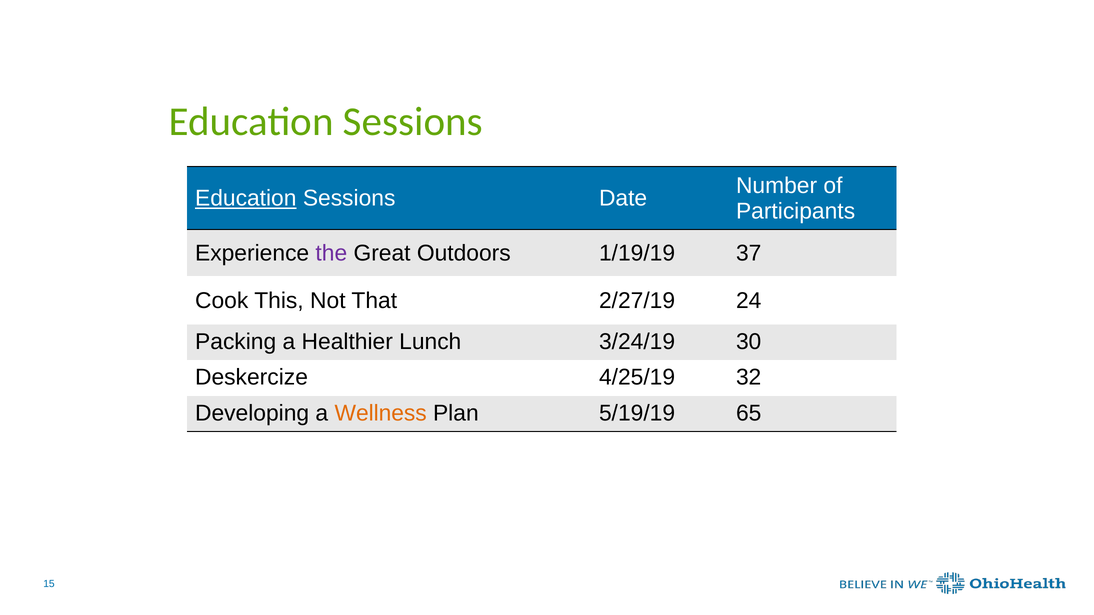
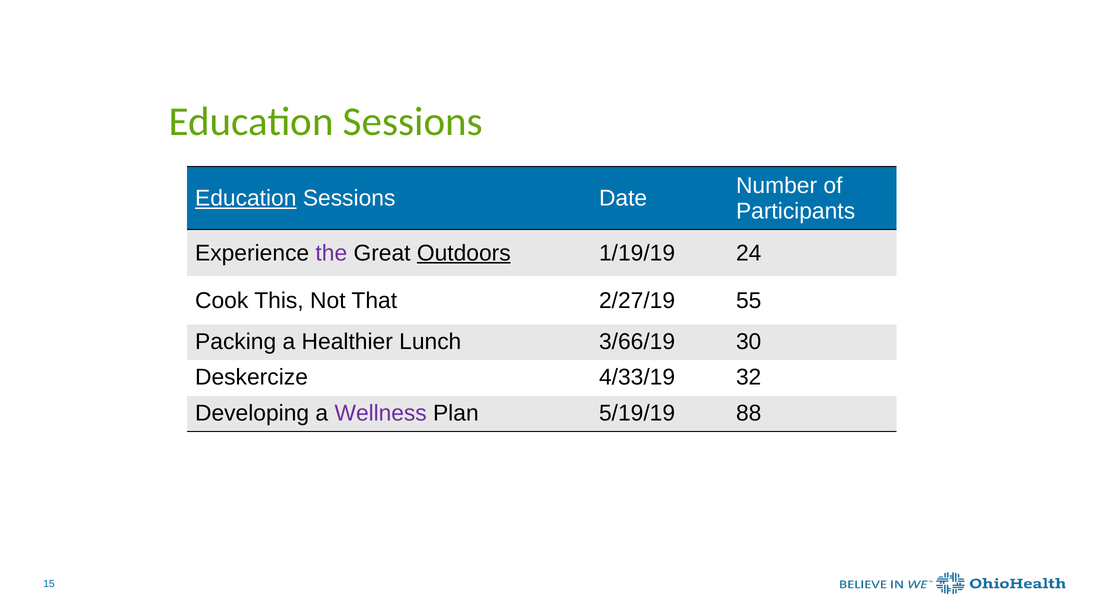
Outdoors underline: none -> present
37: 37 -> 24
24: 24 -> 55
3/24/19: 3/24/19 -> 3/66/19
4/25/19: 4/25/19 -> 4/33/19
Wellness colour: orange -> purple
65: 65 -> 88
